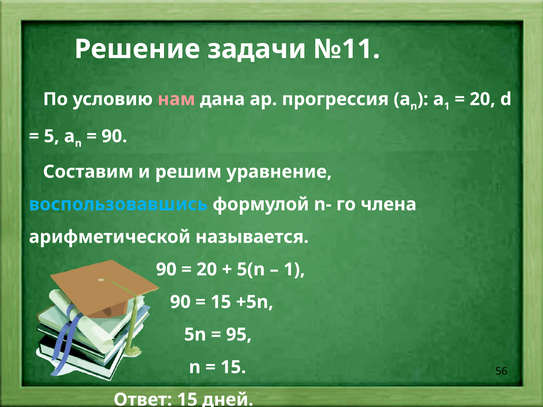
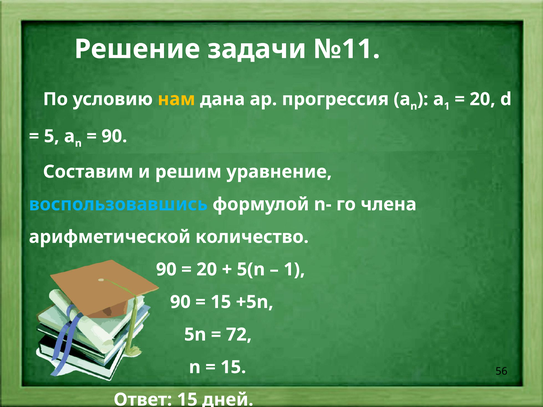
нам colour: pink -> yellow
называется: называется -> количество
95: 95 -> 72
